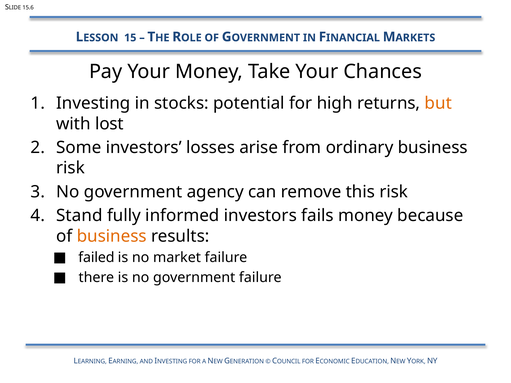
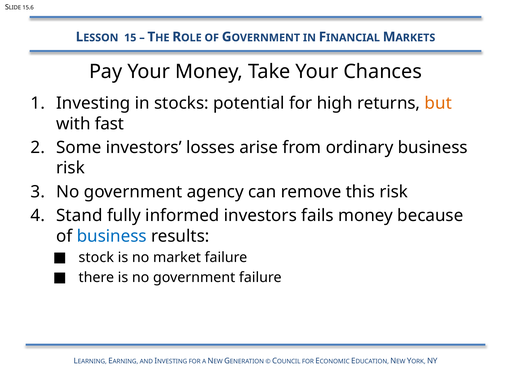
lost: lost -> fast
business at (112, 236) colour: orange -> blue
failed: failed -> stock
